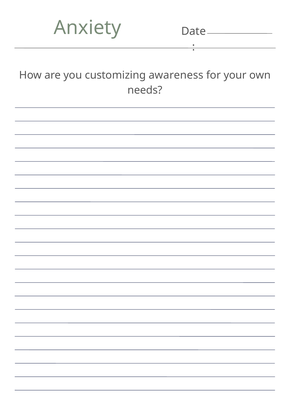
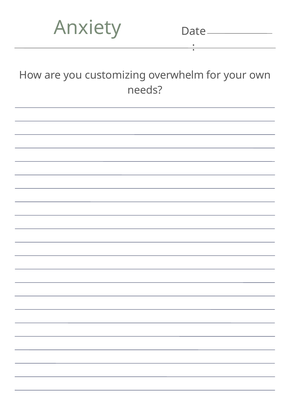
awareness: awareness -> overwhelm
